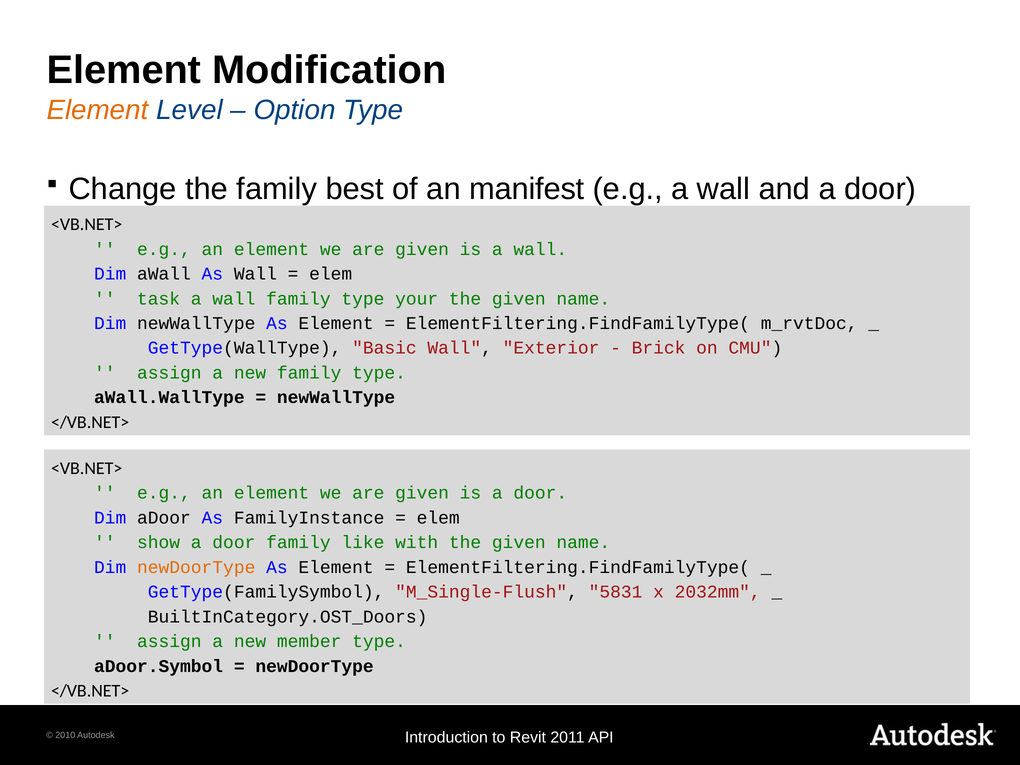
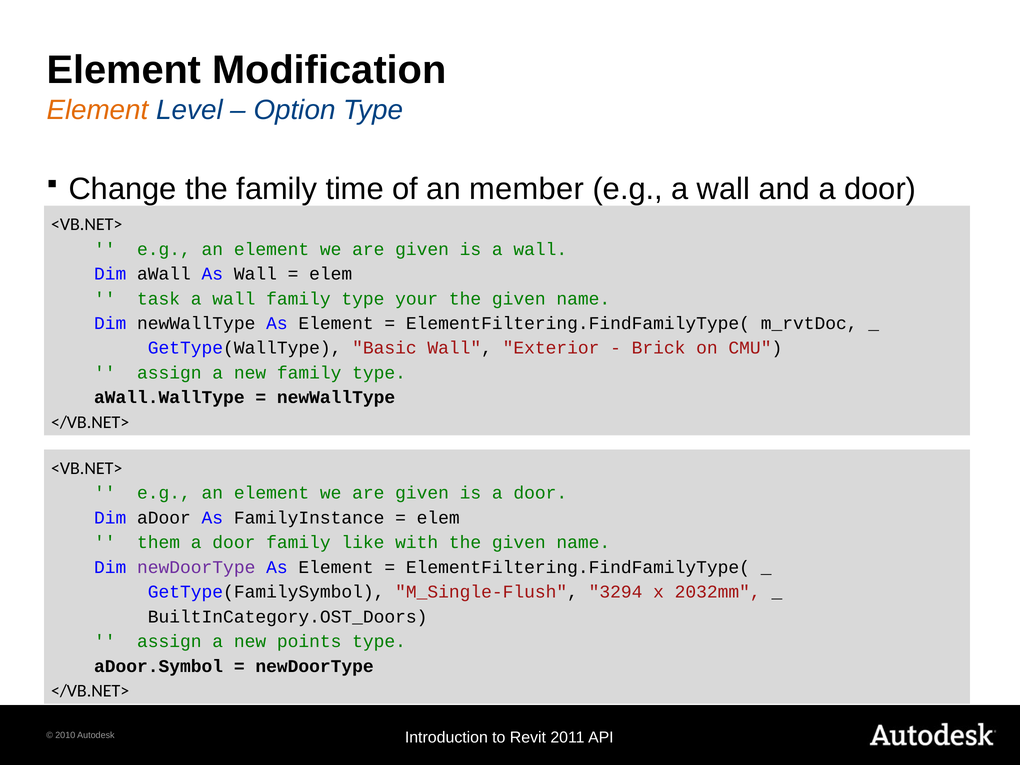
best: best -> time
manifest: manifest -> member
show: show -> them
newDoorType at (196, 567) colour: orange -> purple
5831: 5831 -> 3294
member: member -> points
